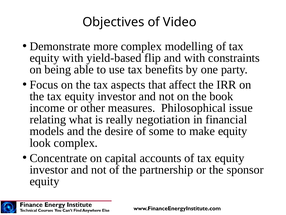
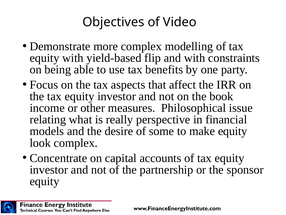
negotiation: negotiation -> perspective
